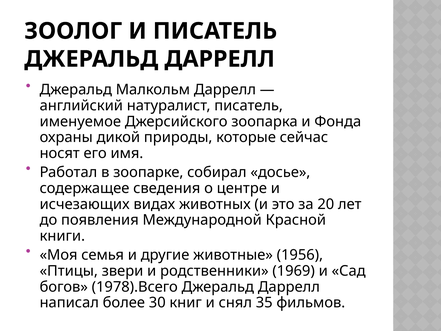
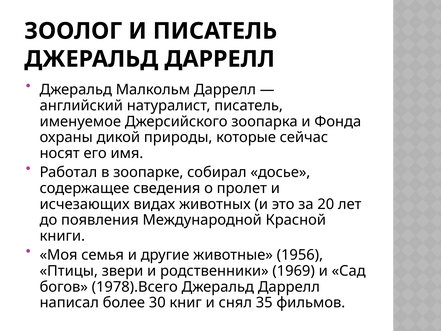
центре: центре -> пролет
